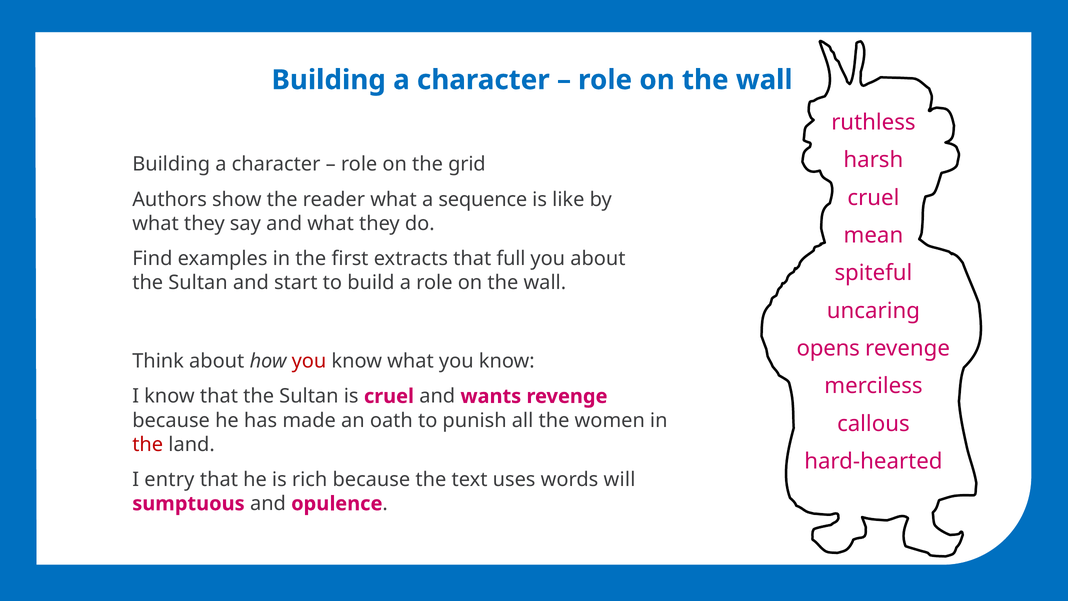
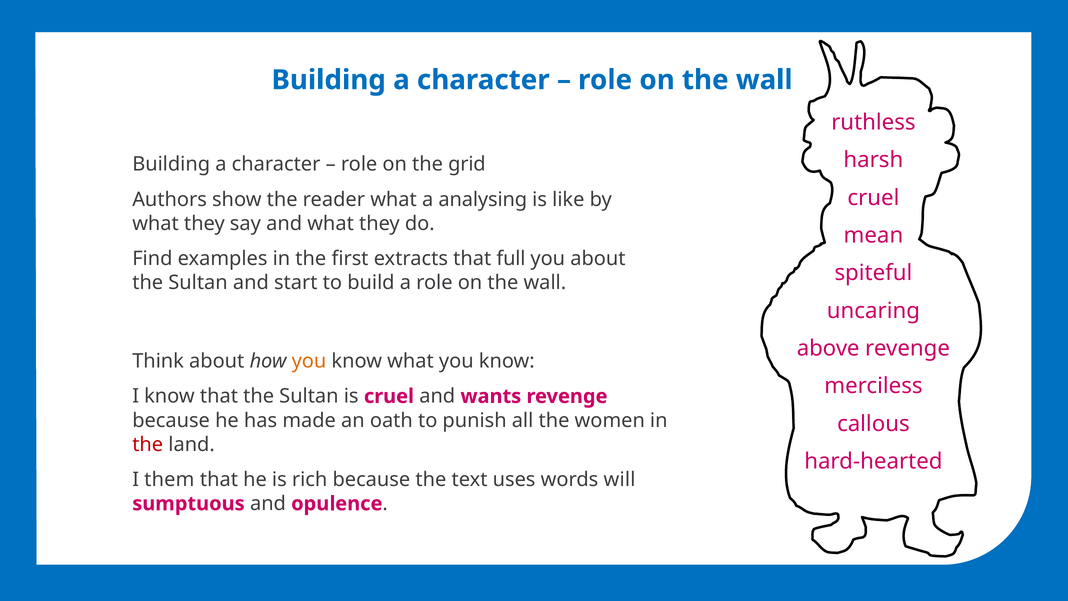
sequence: sequence -> analysing
opens: opens -> above
you at (309, 361) colour: red -> orange
entry: entry -> them
